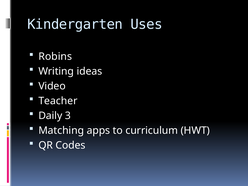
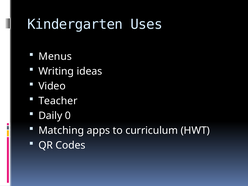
Robins: Robins -> Menus
3: 3 -> 0
